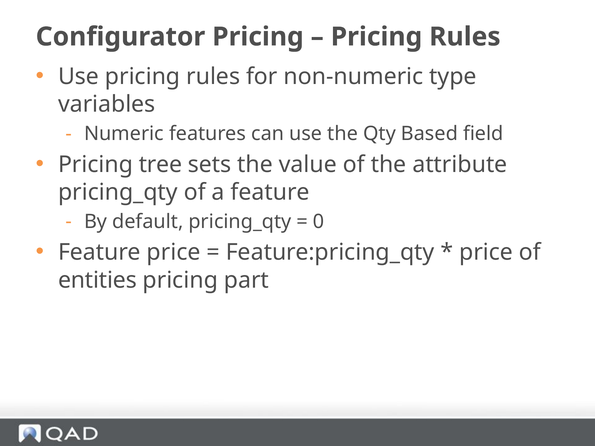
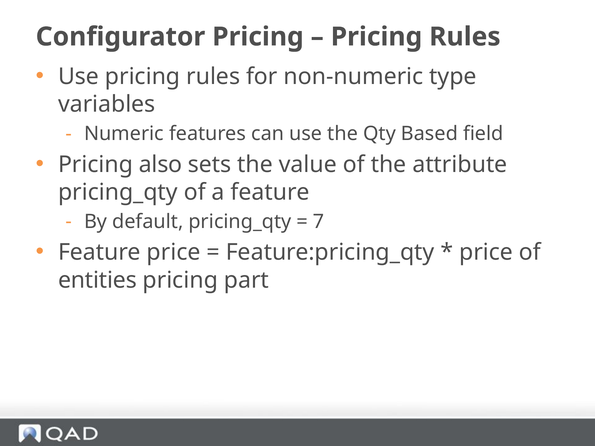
tree: tree -> also
0: 0 -> 7
